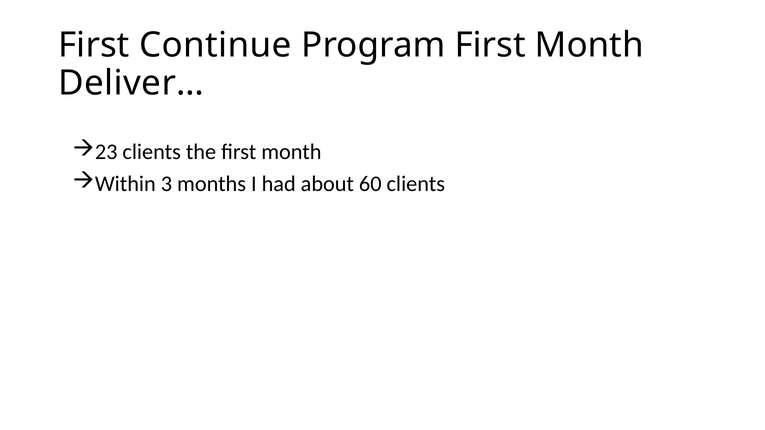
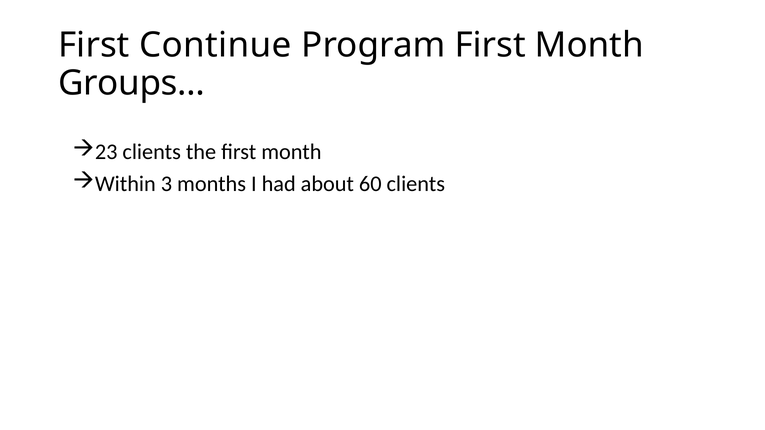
Deliver…: Deliver… -> Groups…
